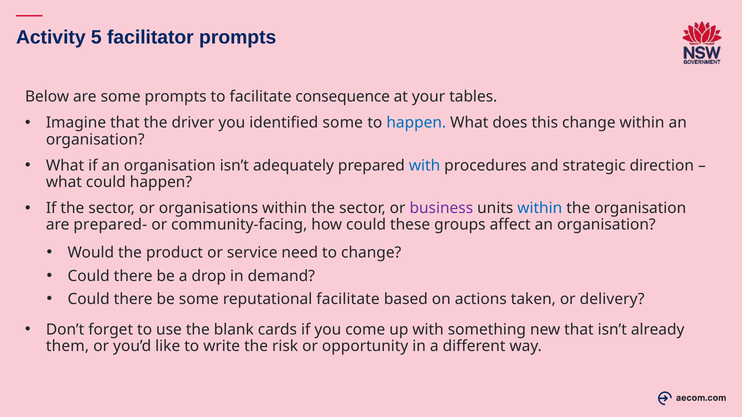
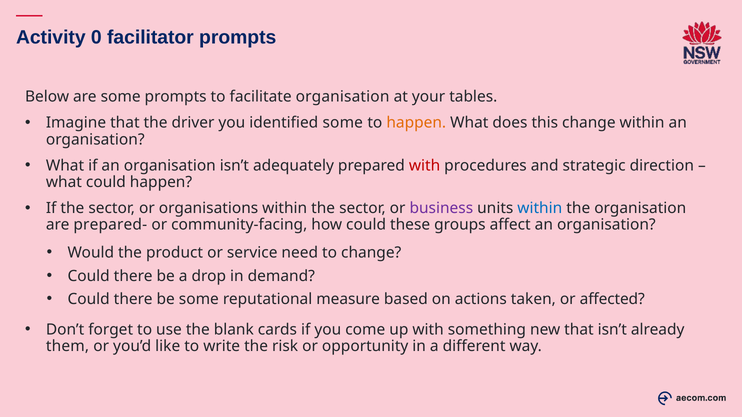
5: 5 -> 0
facilitate consequence: consequence -> organisation
happen at (416, 123) colour: blue -> orange
with at (425, 166) colour: blue -> red
reputational facilitate: facilitate -> measure
delivery: delivery -> affected
